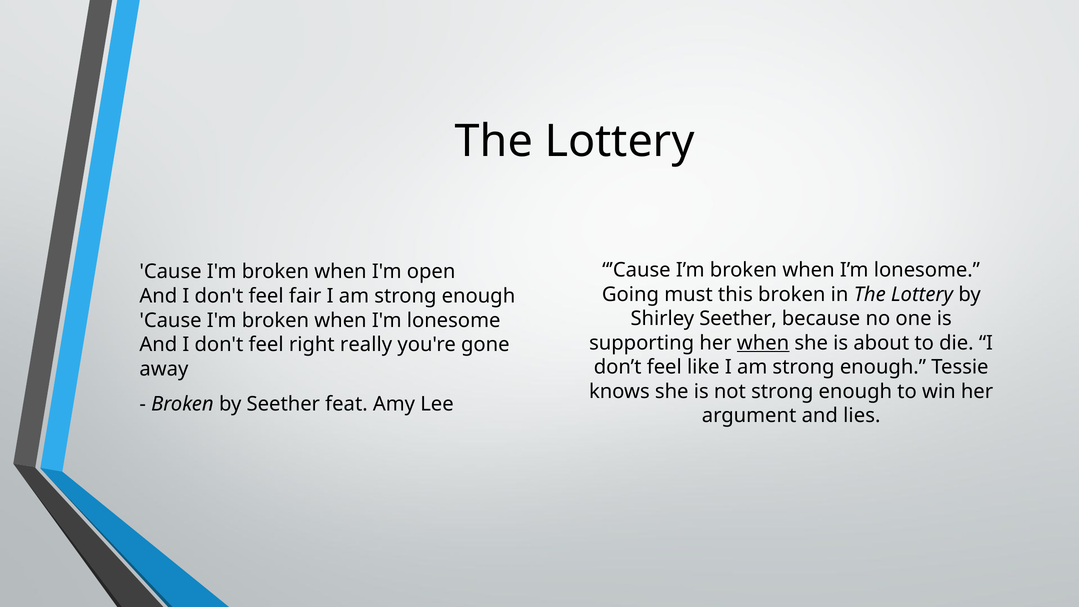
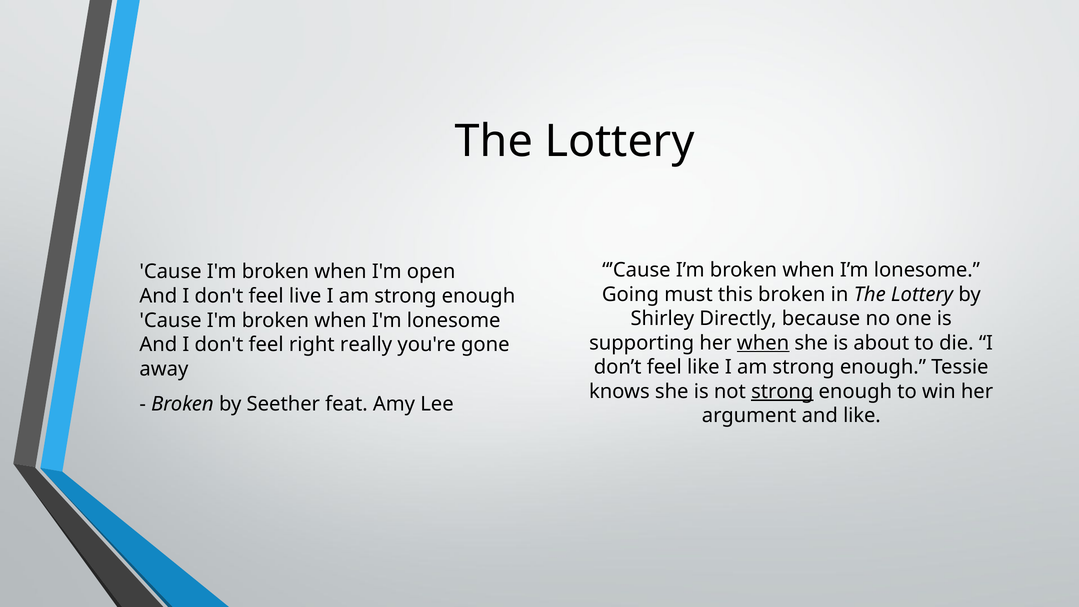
fair: fair -> live
Shirley Seether: Seether -> Directly
strong at (782, 391) underline: none -> present
and lies: lies -> like
